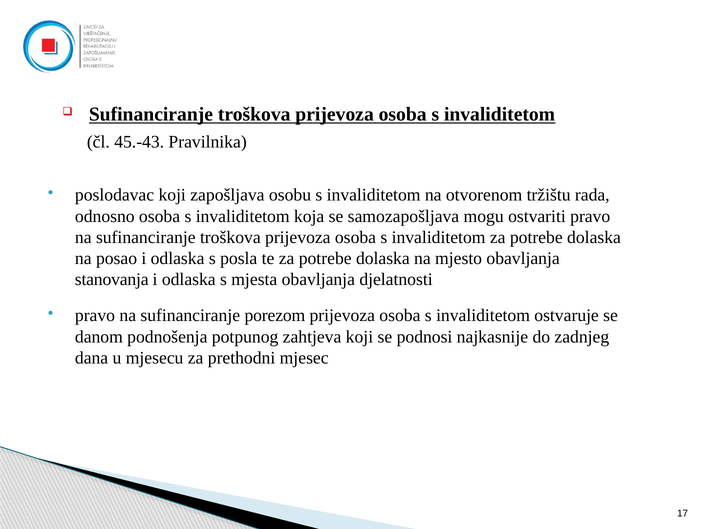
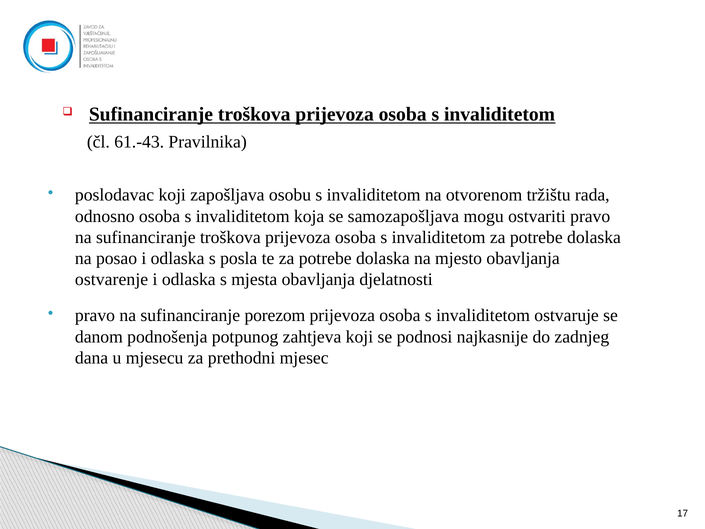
45.-43: 45.-43 -> 61.-43
stanovanja: stanovanja -> ostvarenje
